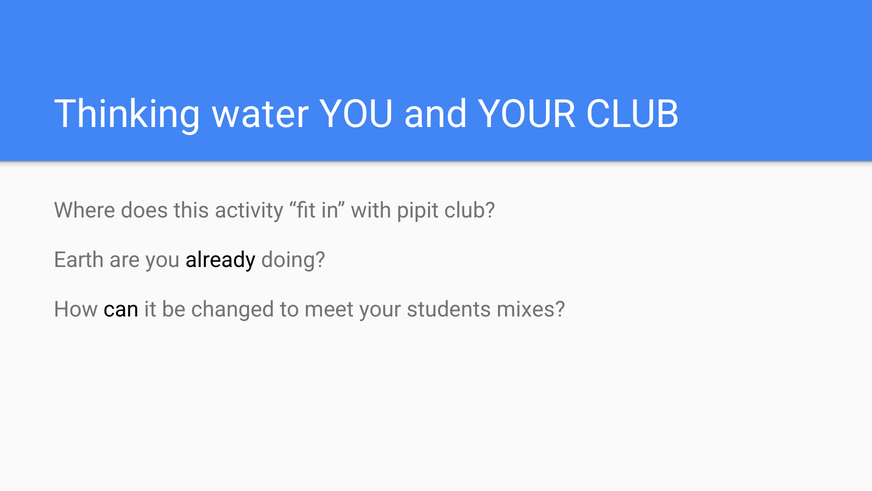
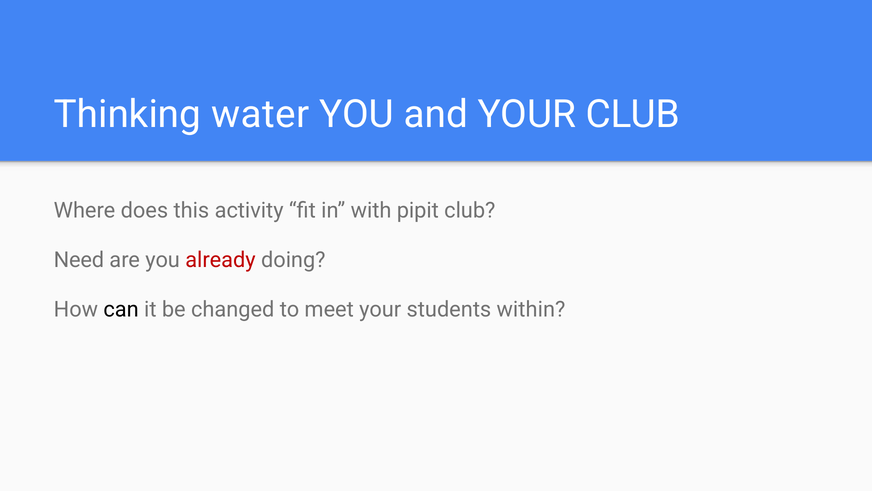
Earth: Earth -> Need
already colour: black -> red
mixes: mixes -> within
